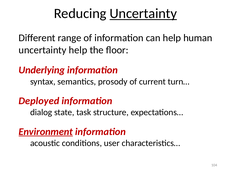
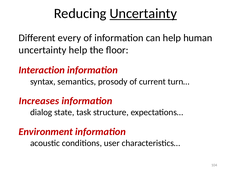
range: range -> every
Underlying: Underlying -> Interaction
Deployed: Deployed -> Increases
Environment underline: present -> none
